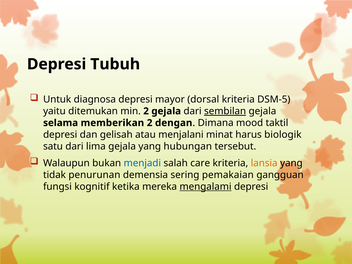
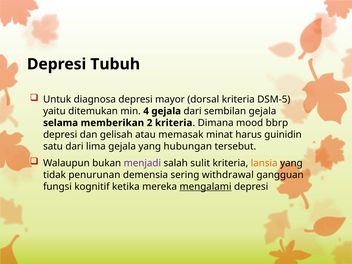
min 2: 2 -> 4
sembilan underline: present -> none
2 dengan: dengan -> kriteria
taktil: taktil -> bbrp
menjalani: menjalani -> memasak
biologik: biologik -> guinidin
menjadi colour: blue -> purple
care: care -> sulit
pemakaian: pemakaian -> withdrawal
